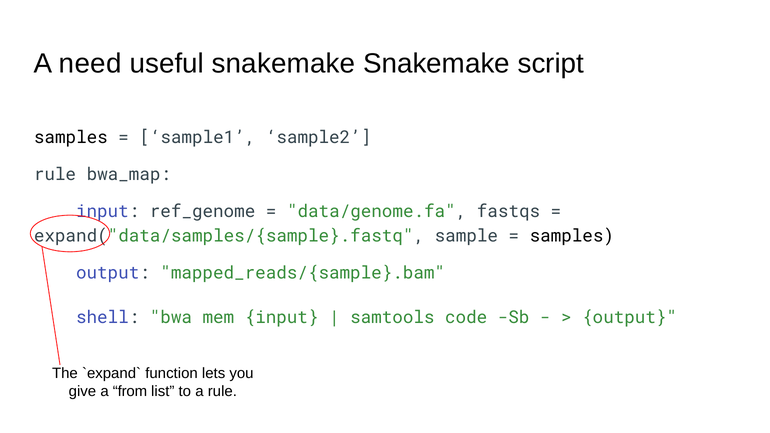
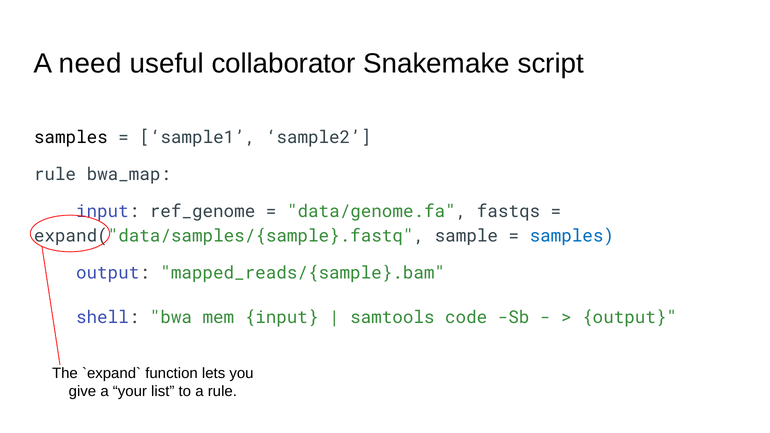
useful snakemake: snakemake -> collaborator
samples at (572, 236) colour: black -> blue
from: from -> your
